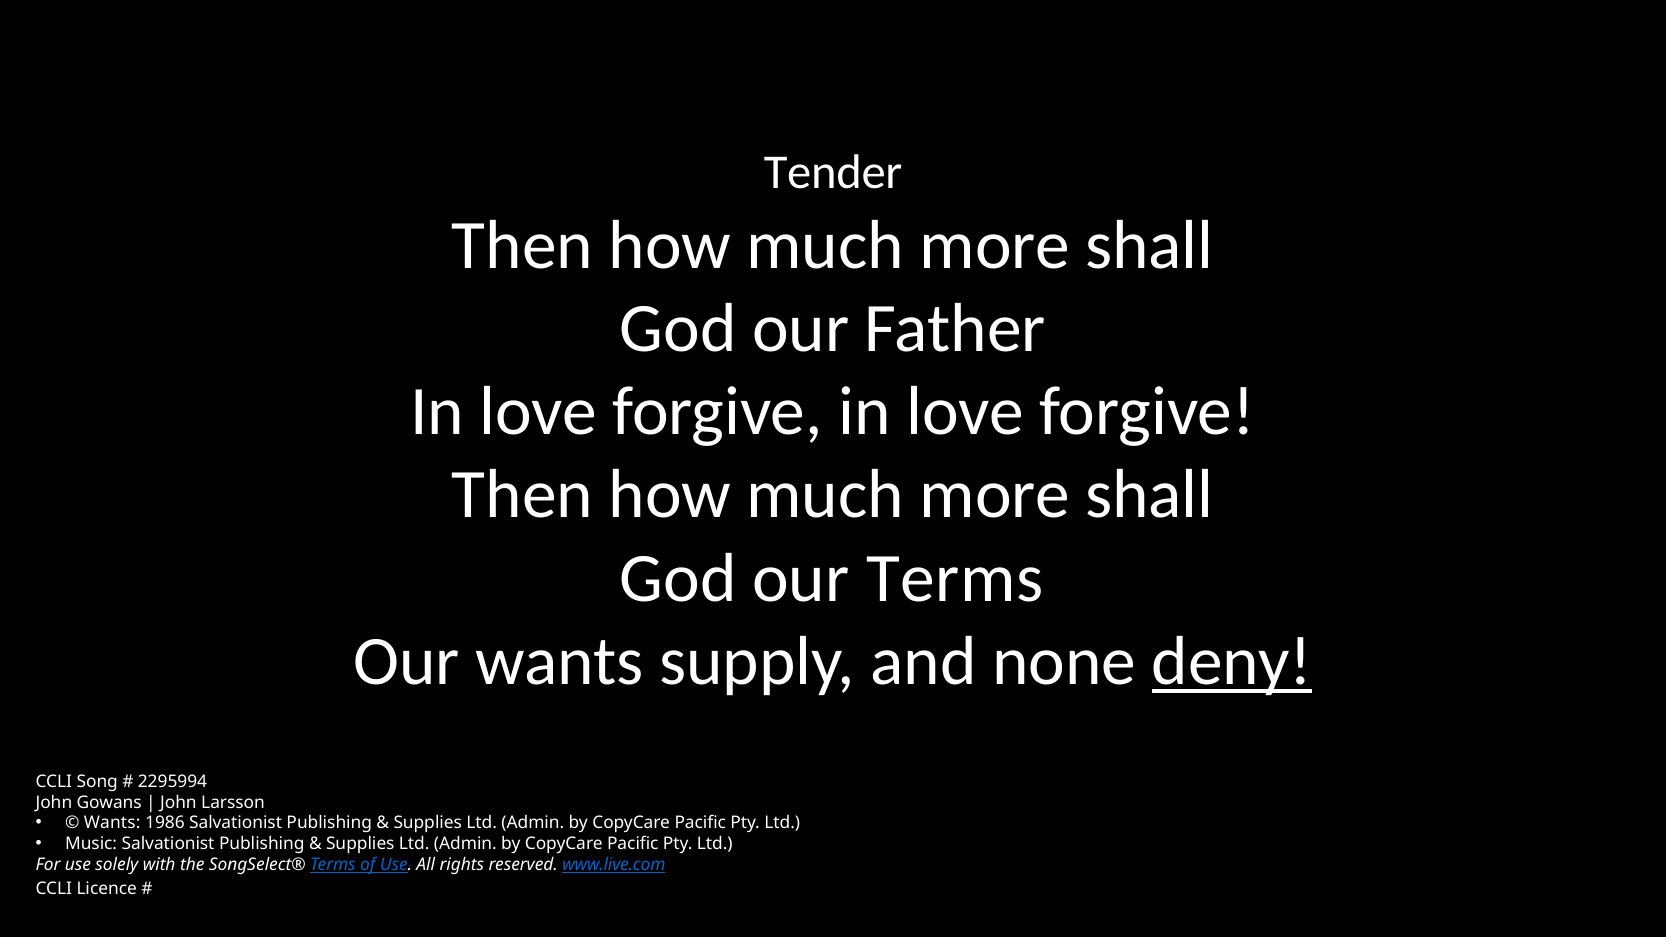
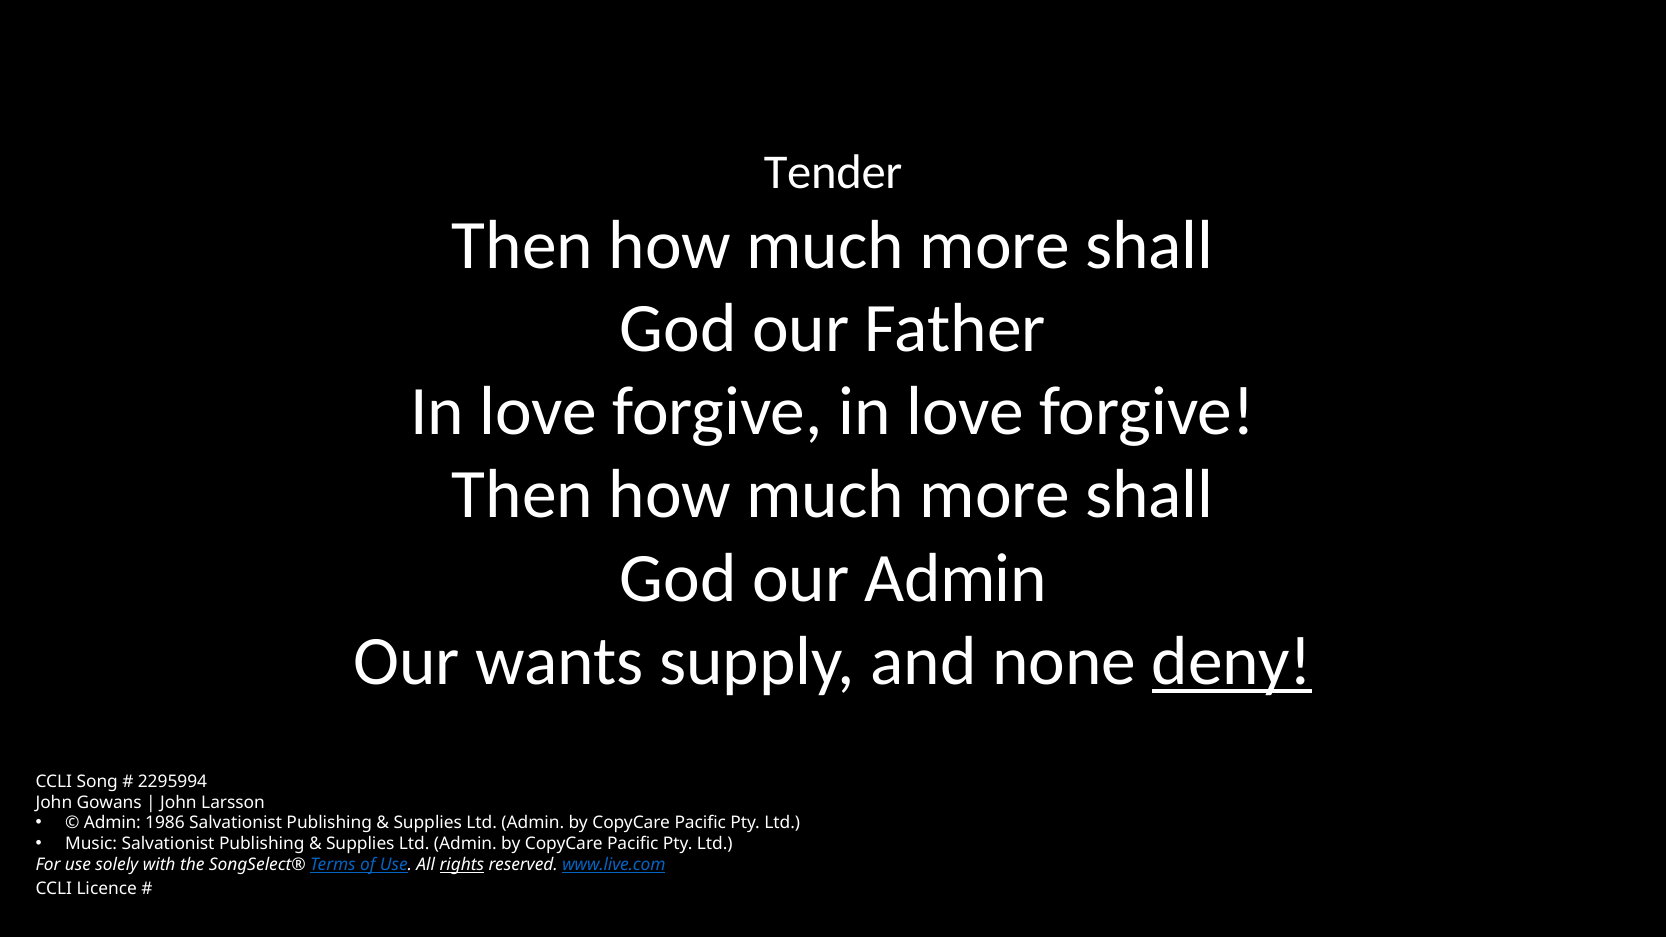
our Terms: Terms -> Admin
Wants at (112, 823): Wants -> Admin
rights underline: none -> present
